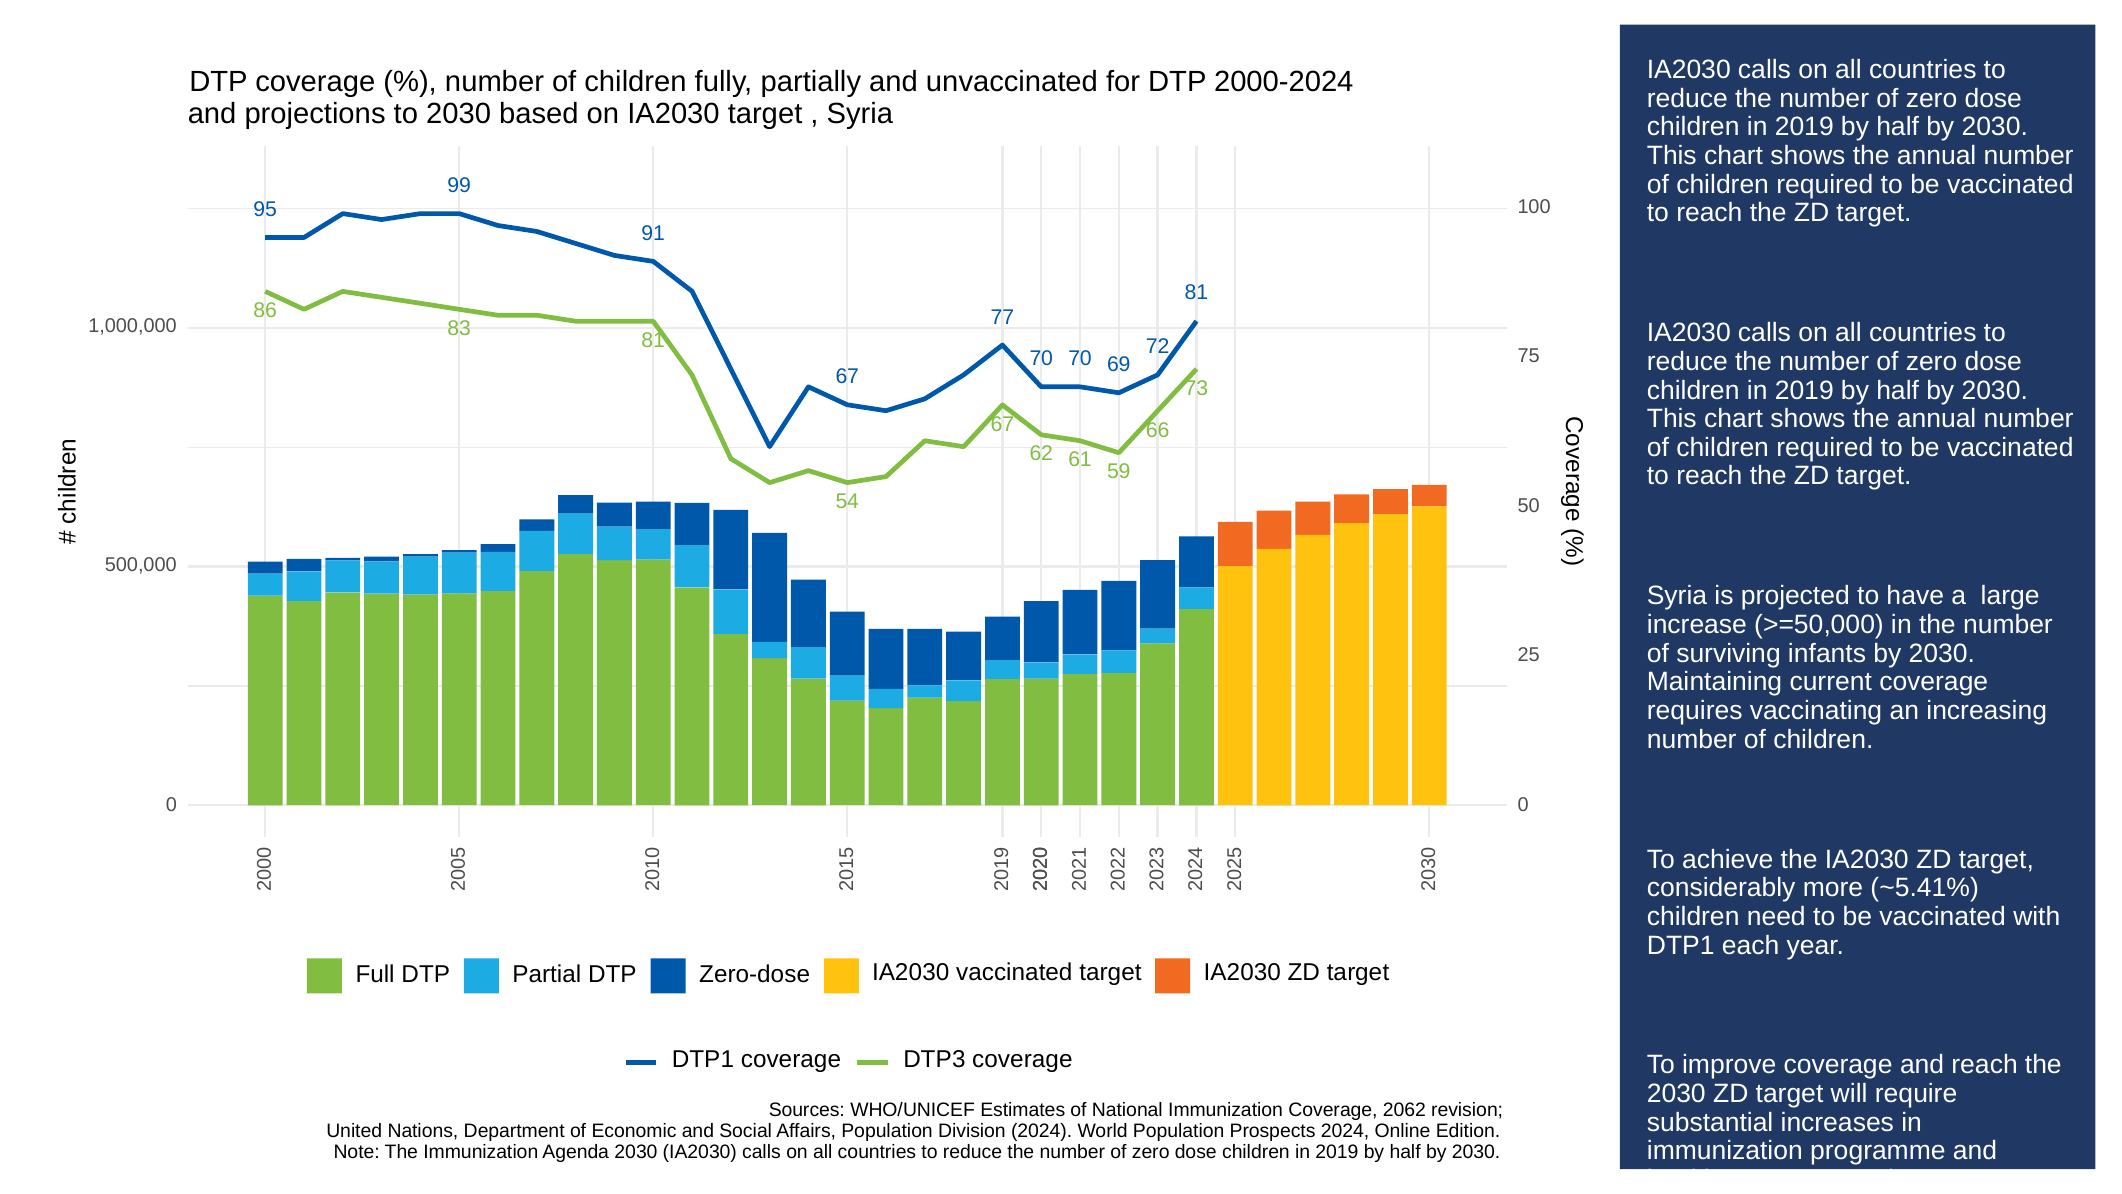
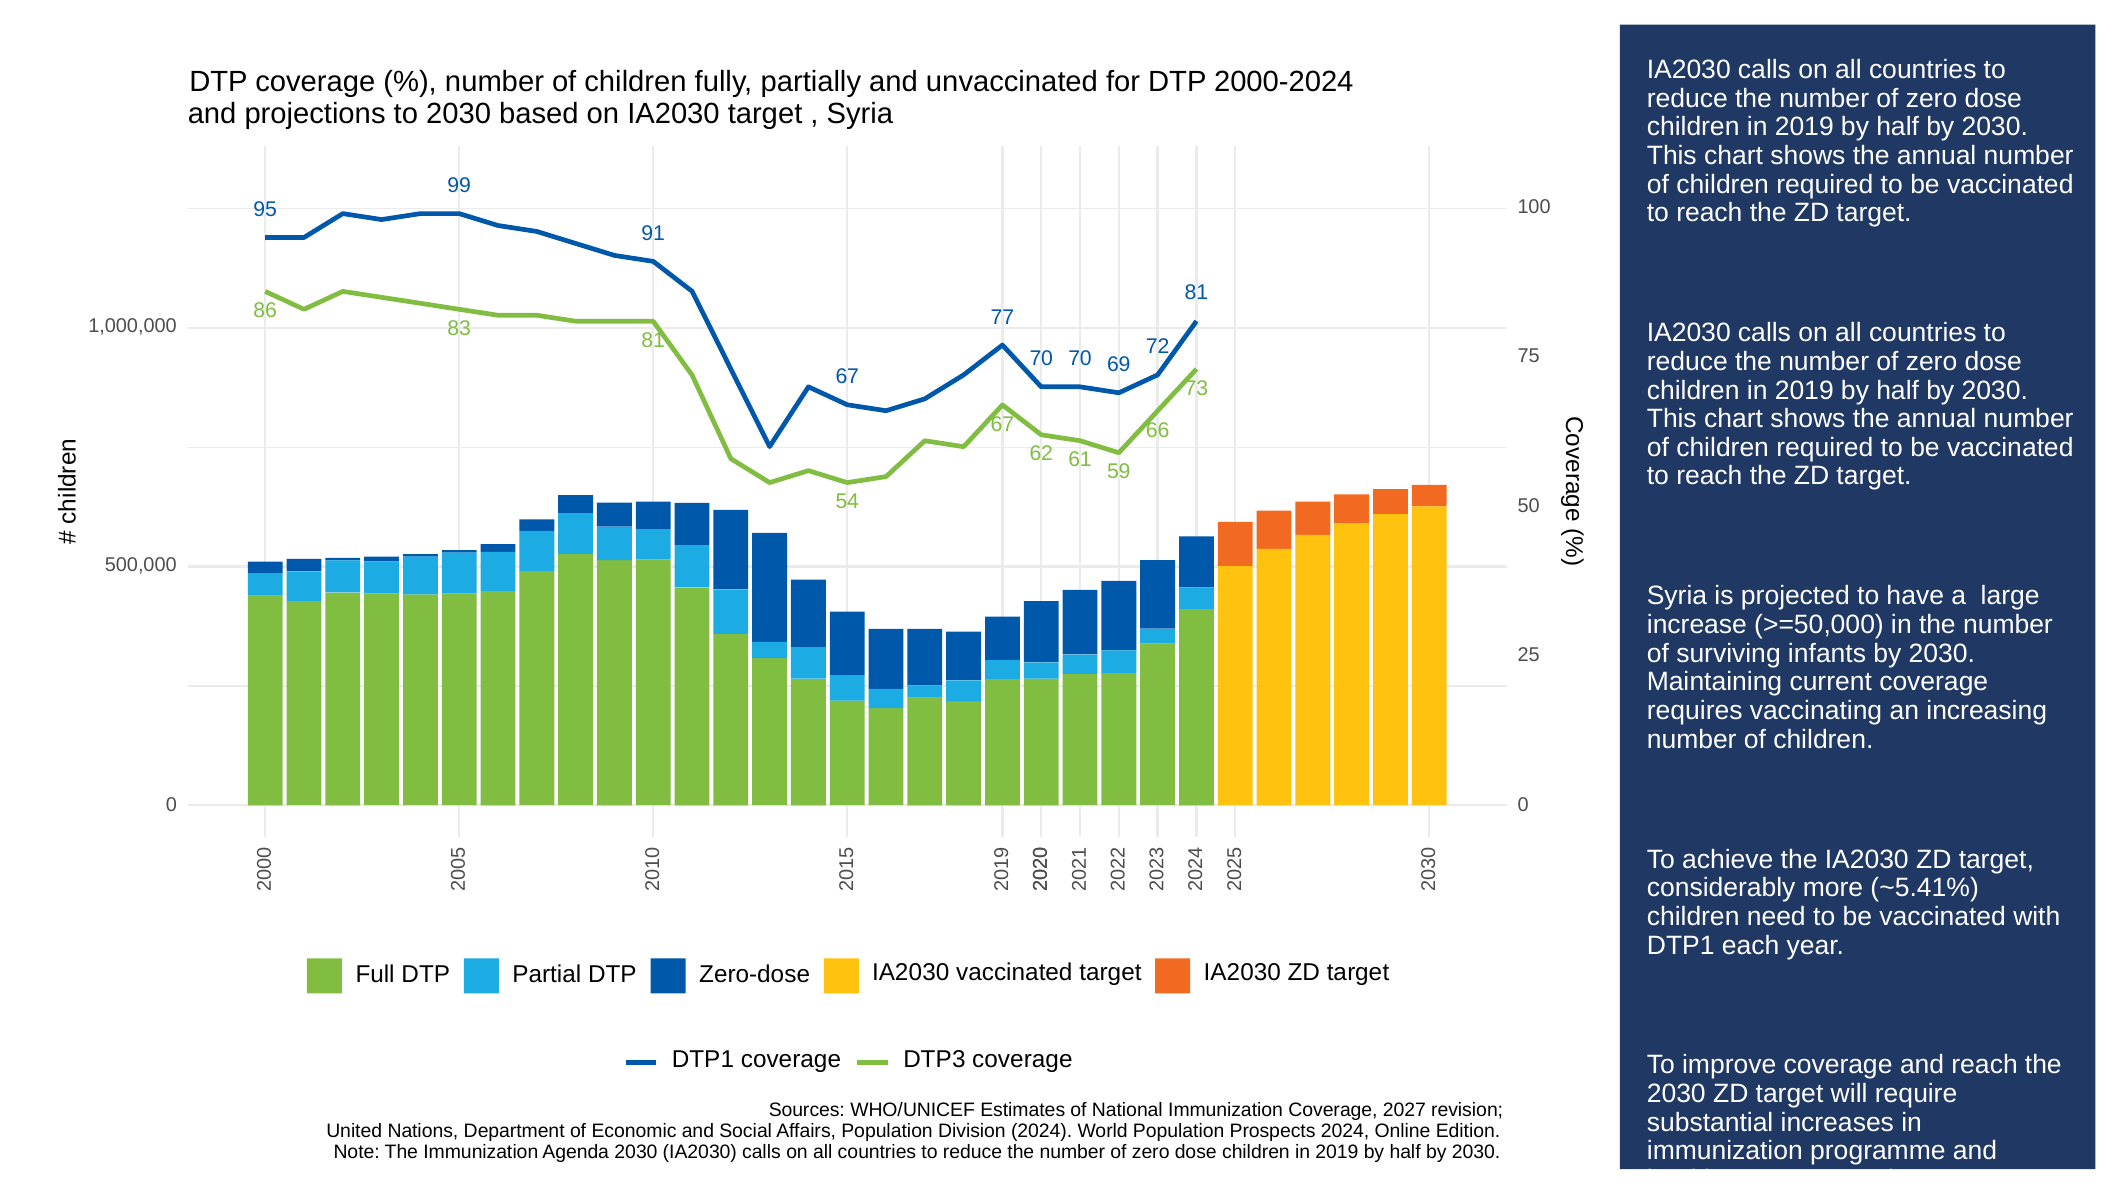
2062: 2062 -> 2027
